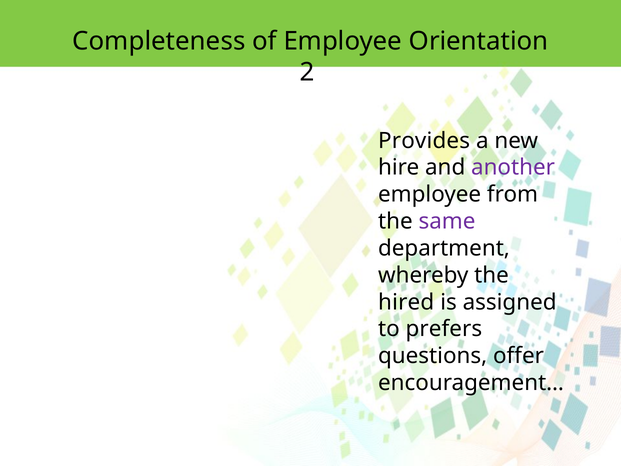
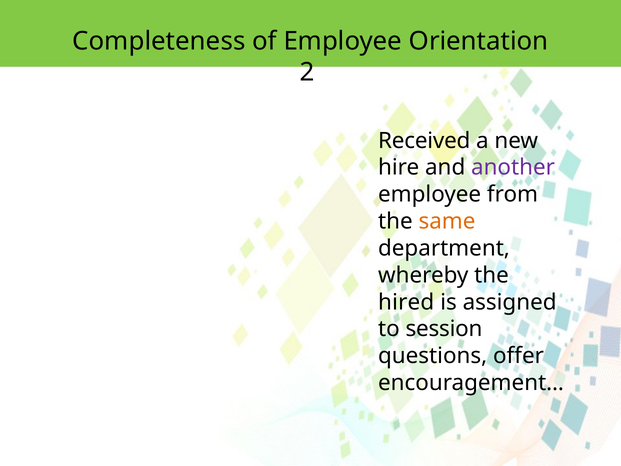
Provides: Provides -> Received
same colour: purple -> orange
prefers: prefers -> session
